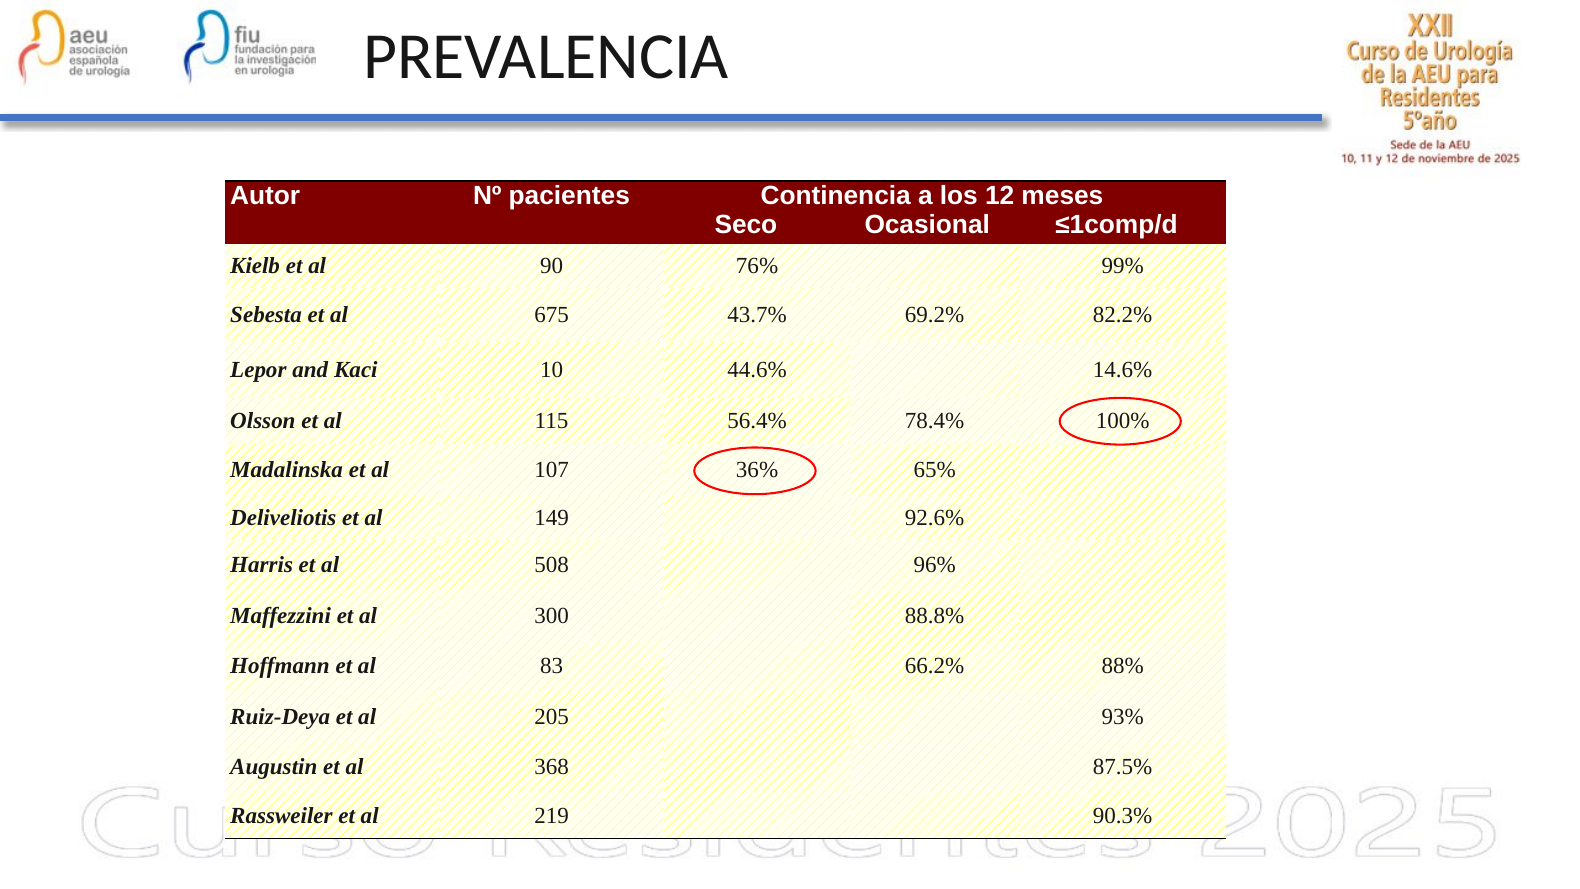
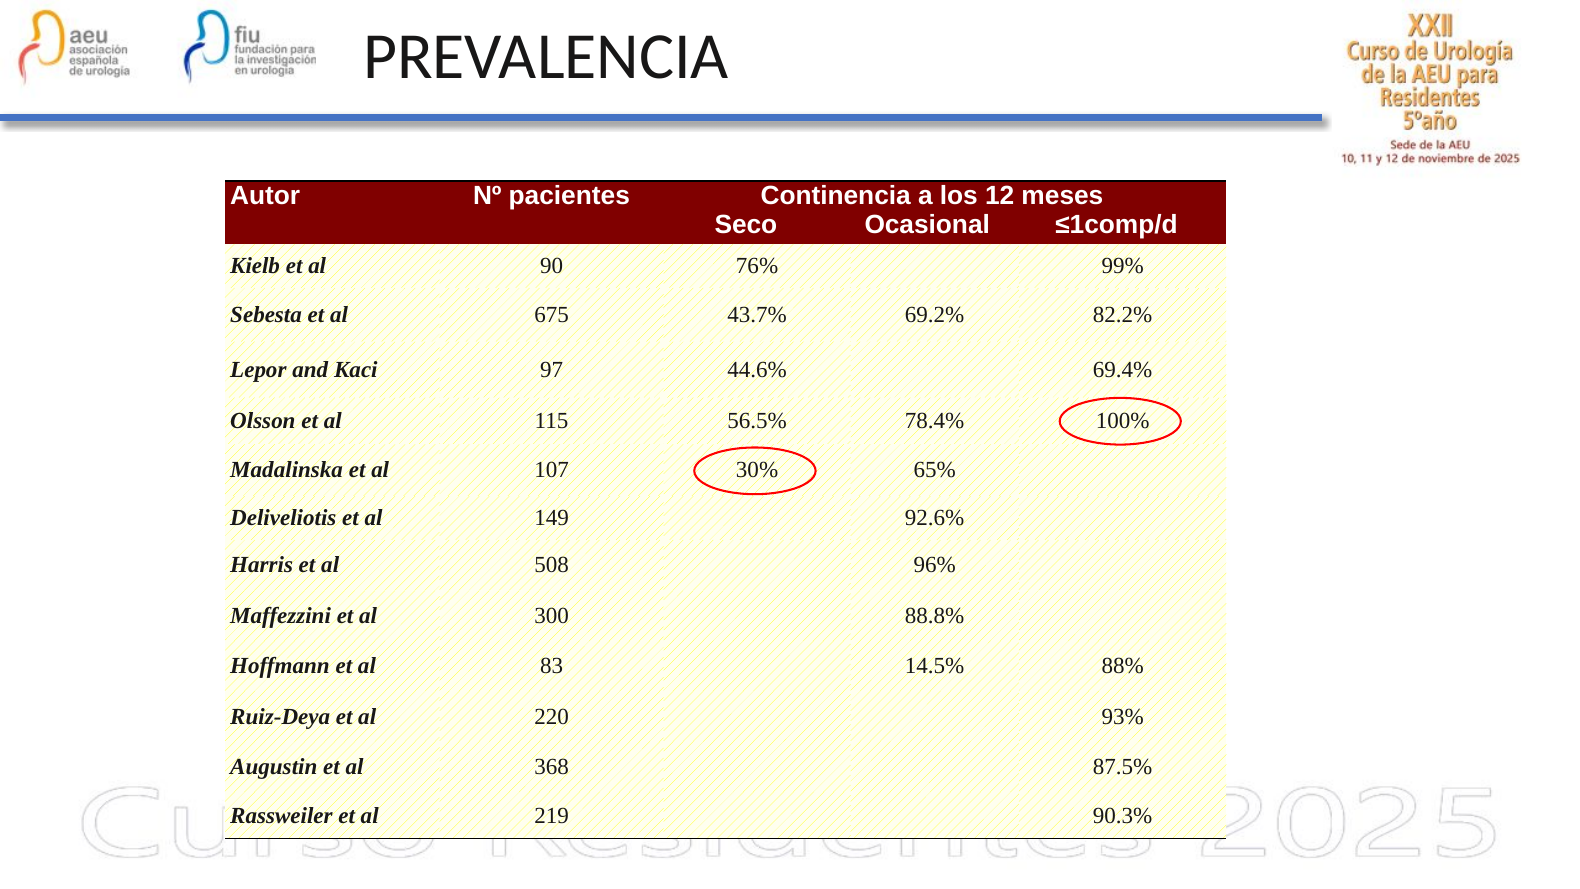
10: 10 -> 97
14.6%: 14.6% -> 69.4%
56.4%: 56.4% -> 56.5%
36%: 36% -> 30%
66.2%: 66.2% -> 14.5%
205: 205 -> 220
